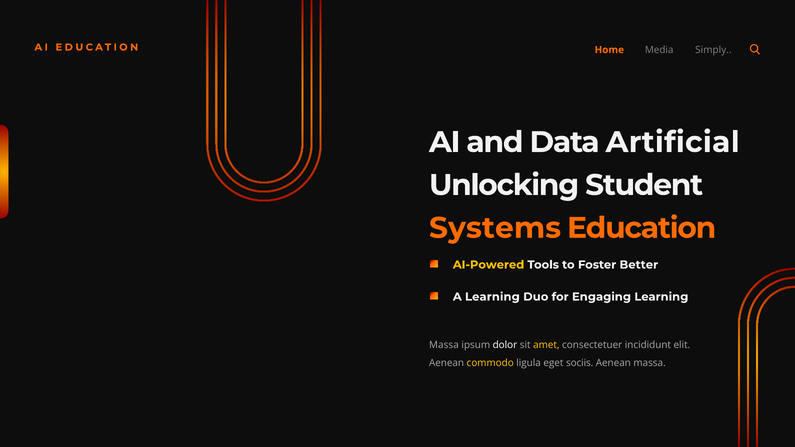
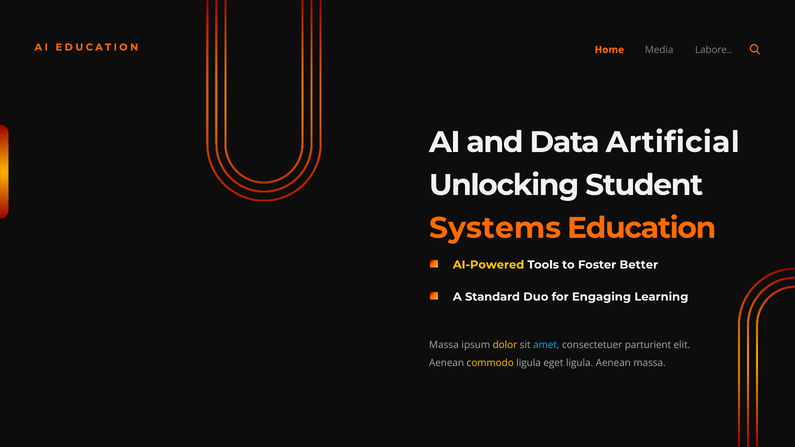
Simply: Simply -> Labore
A Learning: Learning -> Standard
dolor colour: white -> yellow
amet colour: yellow -> light blue
incididunt: incididunt -> parturient
eget sociis: sociis -> ligula
